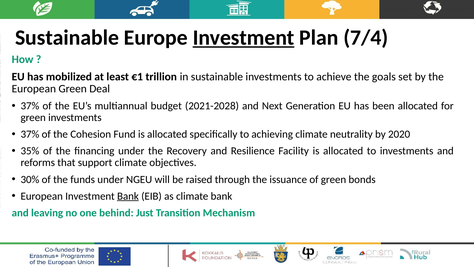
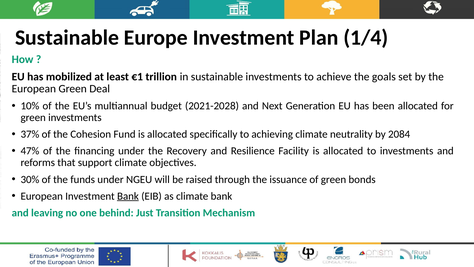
Investment at (244, 37) underline: present -> none
7/4: 7/4 -> 1/4
37% at (30, 106): 37% -> 10%
2020: 2020 -> 2084
35%: 35% -> 47%
